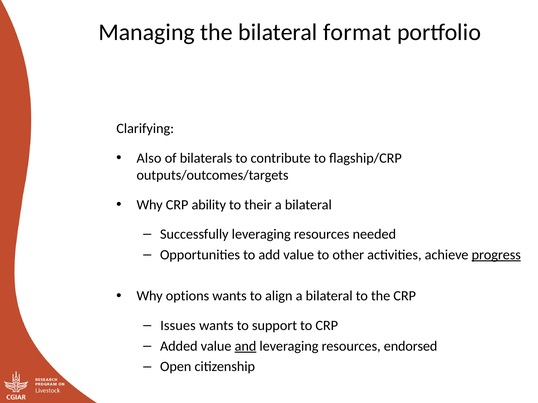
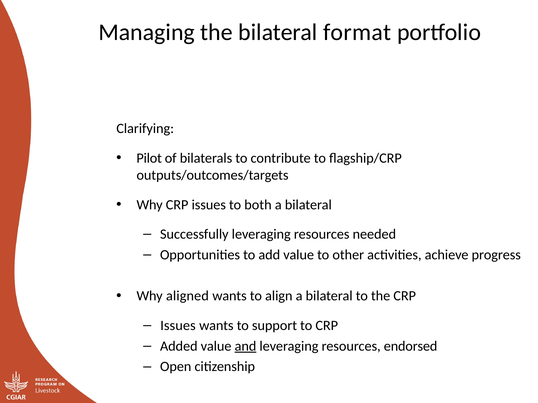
Also: Also -> Pilot
CRP ability: ability -> issues
their: their -> both
progress underline: present -> none
options: options -> aligned
